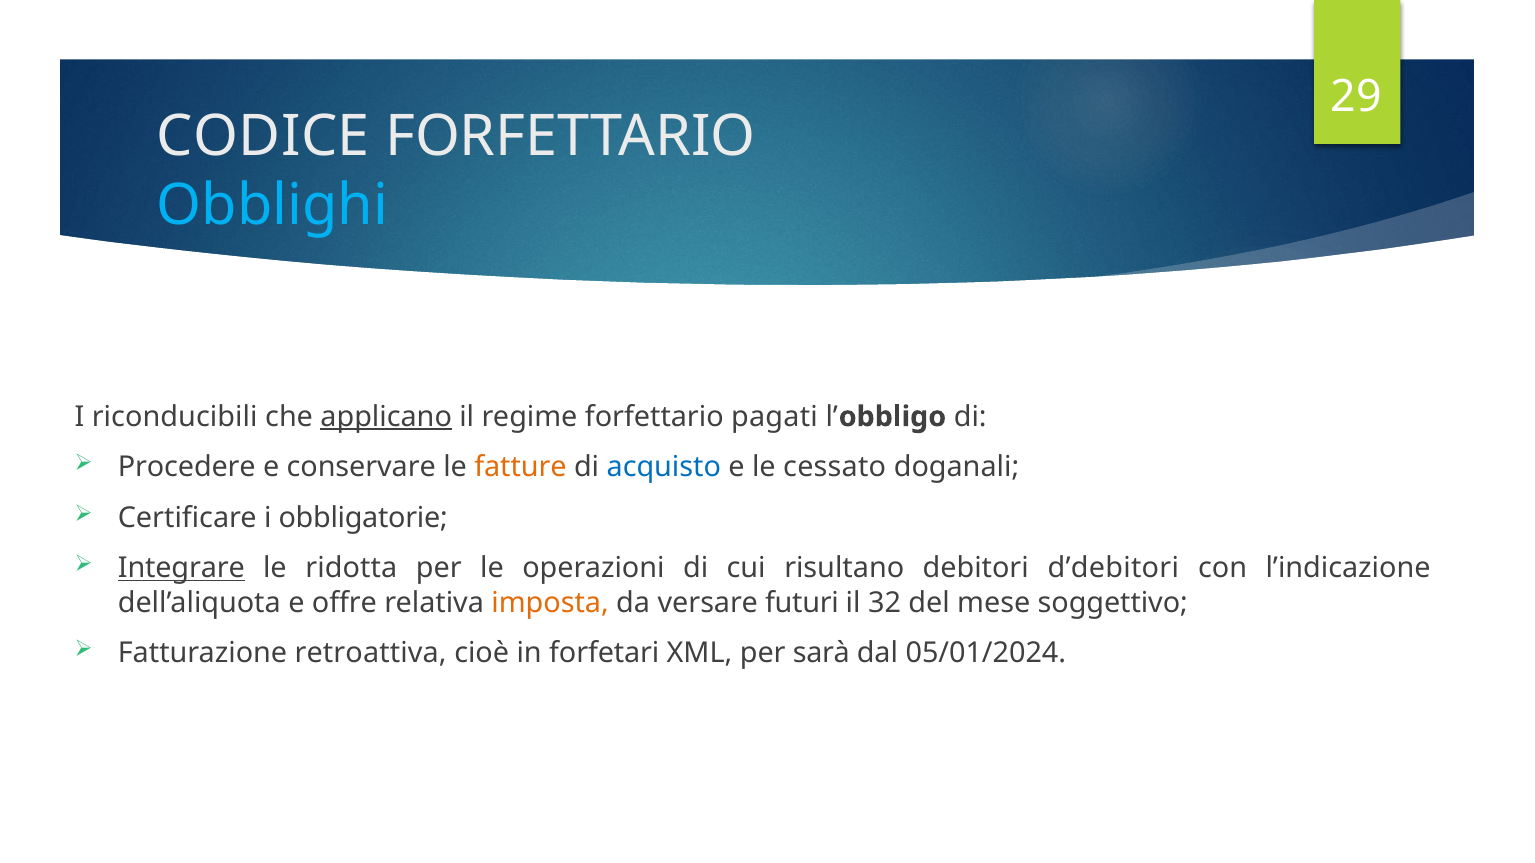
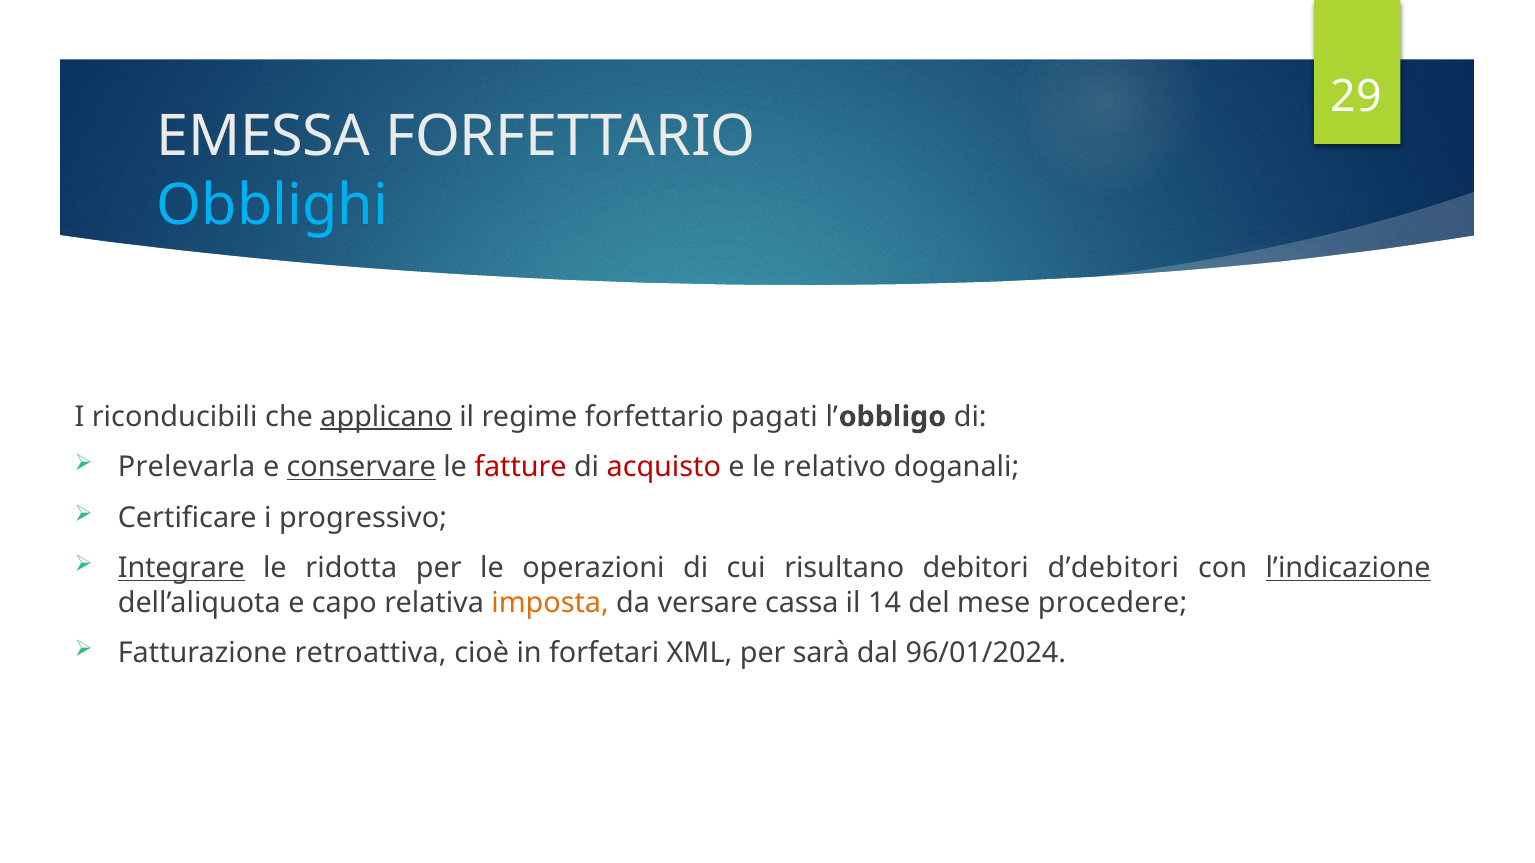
CODICE: CODICE -> EMESSA
Procedere: Procedere -> Prelevarla
conservare underline: none -> present
fatture colour: orange -> red
acquisto colour: blue -> red
cessato: cessato -> relativo
obbligatorie: obbligatorie -> progressivo
l’indicazione underline: none -> present
offre: offre -> capo
futuri: futuri -> cassa
32: 32 -> 14
soggettivo: soggettivo -> procedere
05/01/2024: 05/01/2024 -> 96/01/2024
